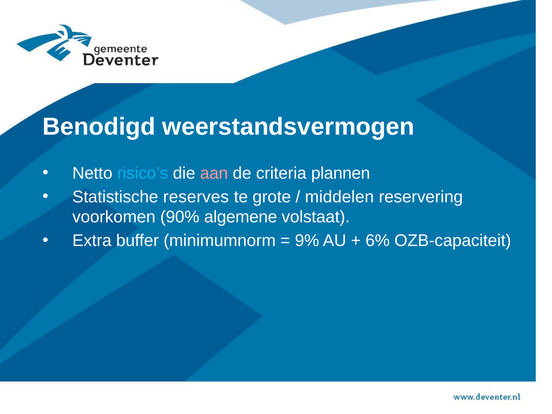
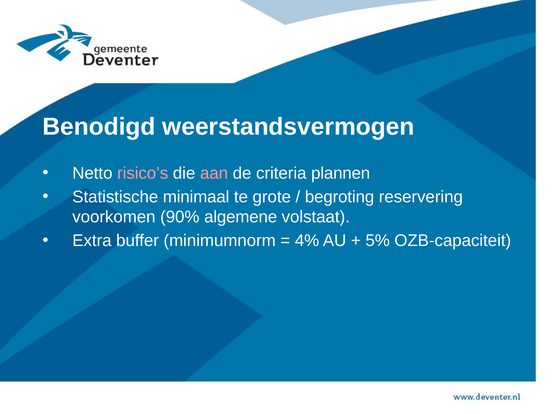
risico’s colour: light blue -> pink
reserves: reserves -> minimaal
middelen: middelen -> begroting
9%: 9% -> 4%
6%: 6% -> 5%
